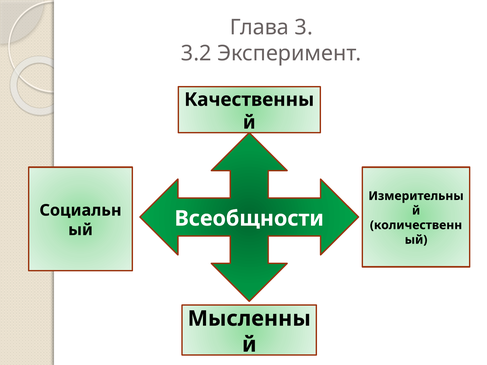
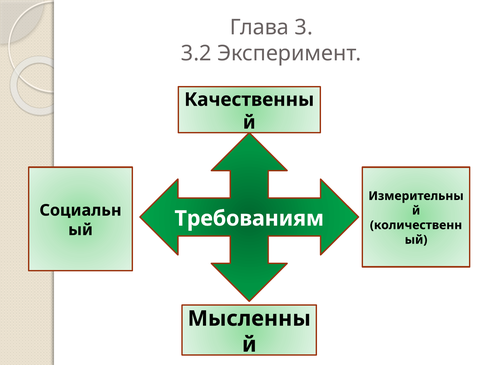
Всеобщности: Всеобщности -> Требованиям
